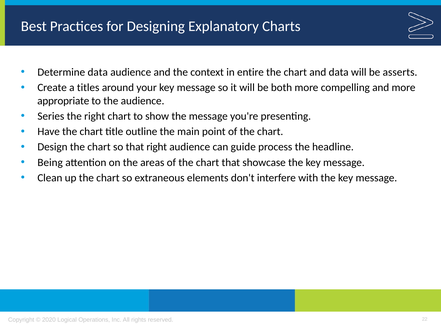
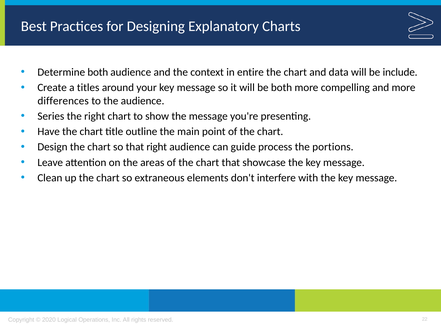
Determine data: data -> both
asserts: asserts -> include
appropriate: appropriate -> differences
headline: headline -> portions
Being: Being -> Leave
